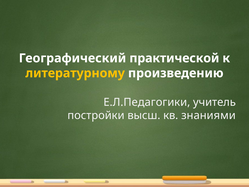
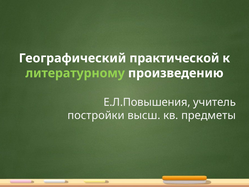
литературному colour: yellow -> light green
Е.Л.Педагогики: Е.Л.Педагогики -> Е.Л.Повышения
знаниями: знаниями -> предметы
